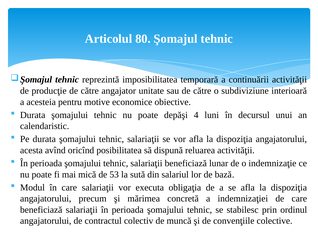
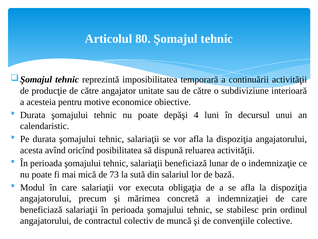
53: 53 -> 73
